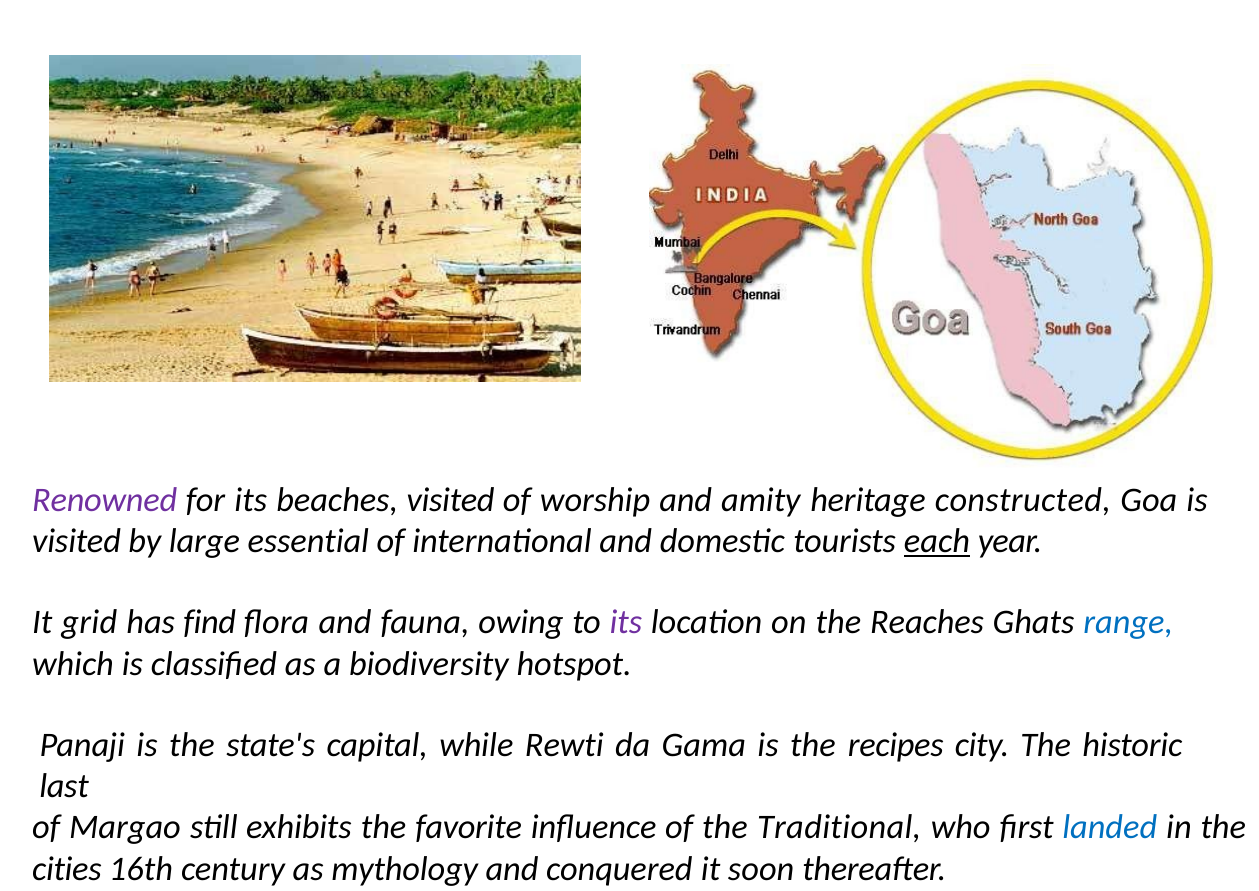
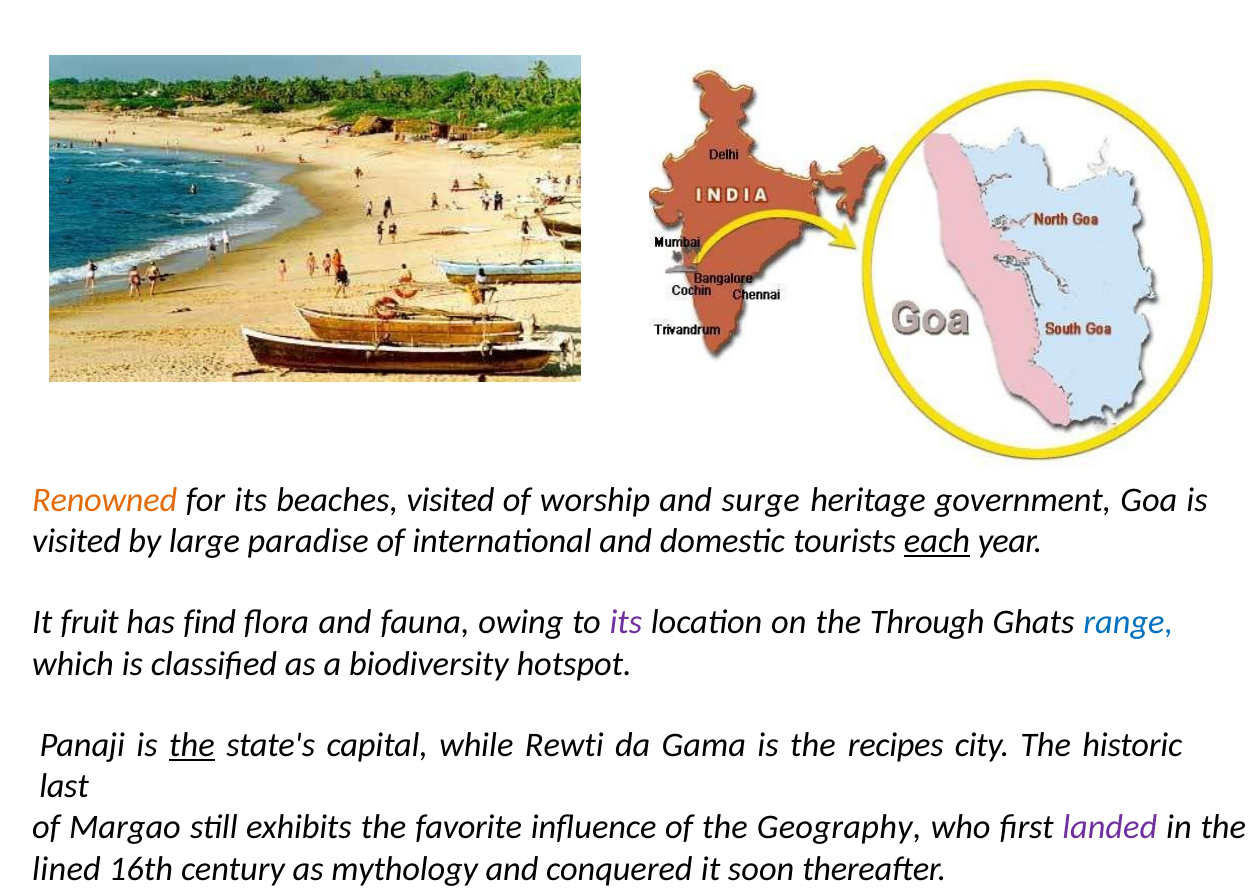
Renowned colour: purple -> orange
amity: amity -> surge
constructed: constructed -> government
essential: essential -> paradise
grid: grid -> fruit
Reaches: Reaches -> Through
the at (192, 745) underline: none -> present
Traditional: Traditional -> Geography
landed colour: blue -> purple
cities: cities -> lined
